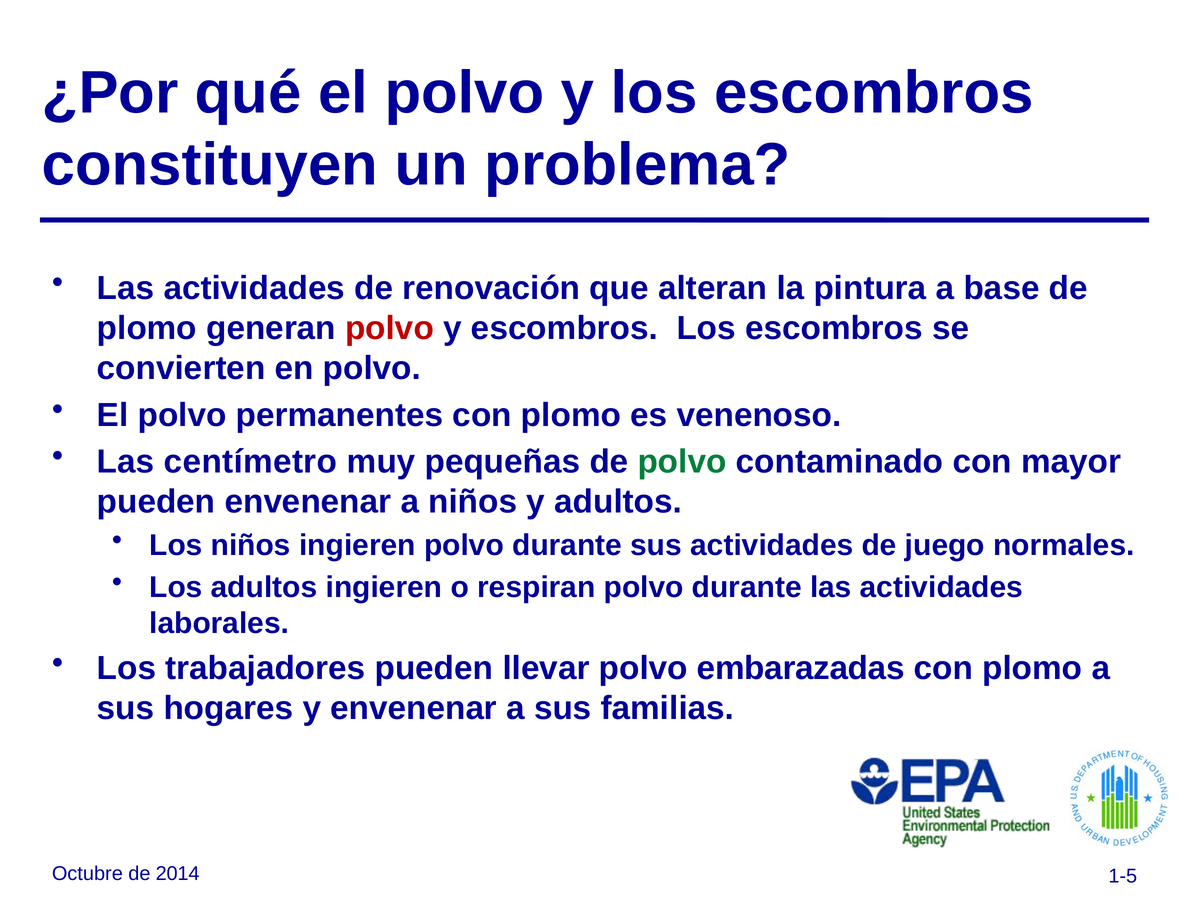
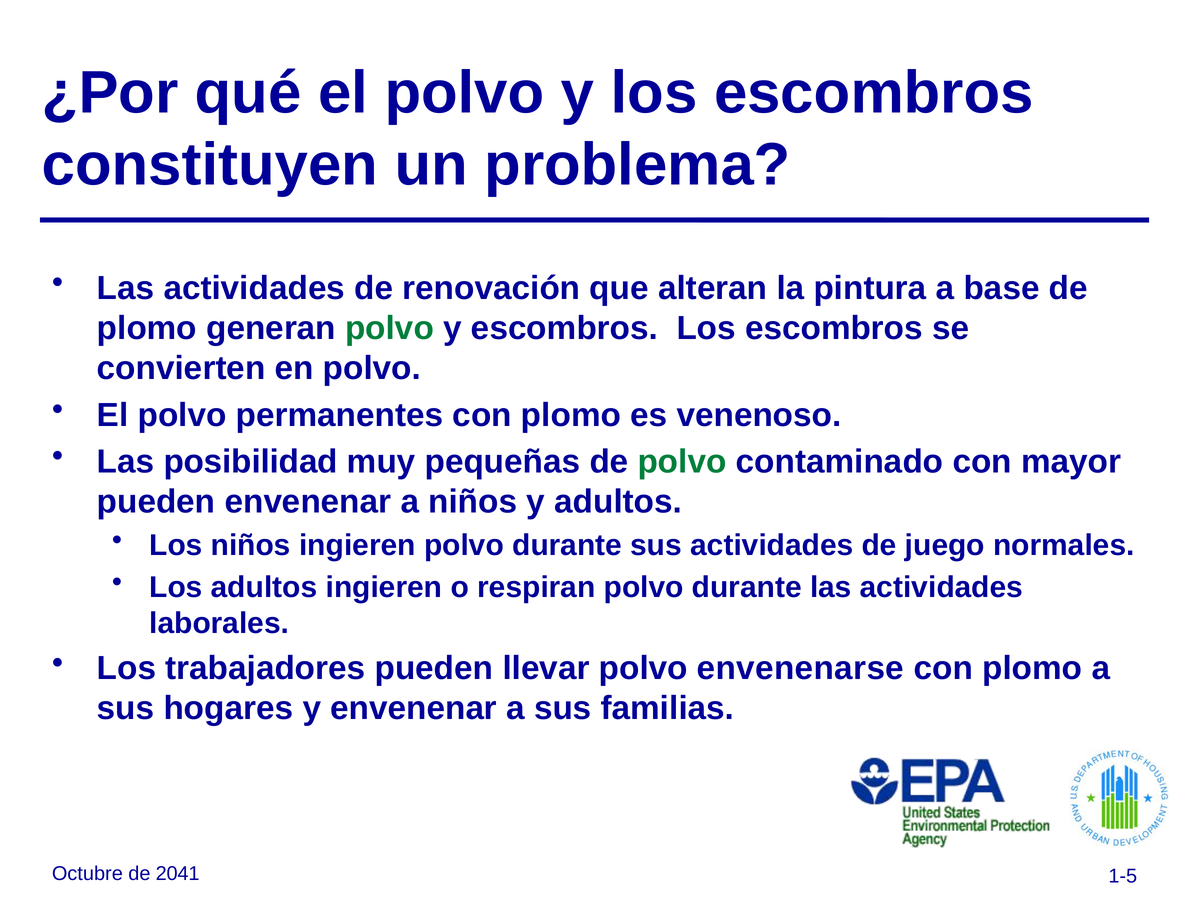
polvo at (389, 328) colour: red -> green
centímetro: centímetro -> posibilidad
embarazadas: embarazadas -> envenenarse
2014: 2014 -> 2041
